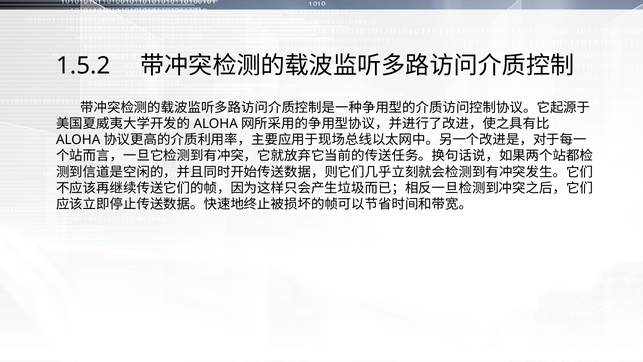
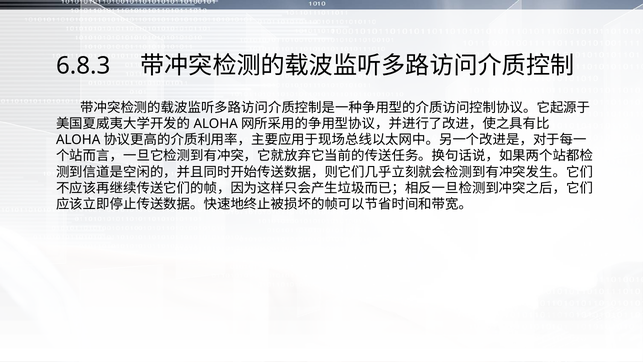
1.5.2: 1.5.2 -> 6.8.3
